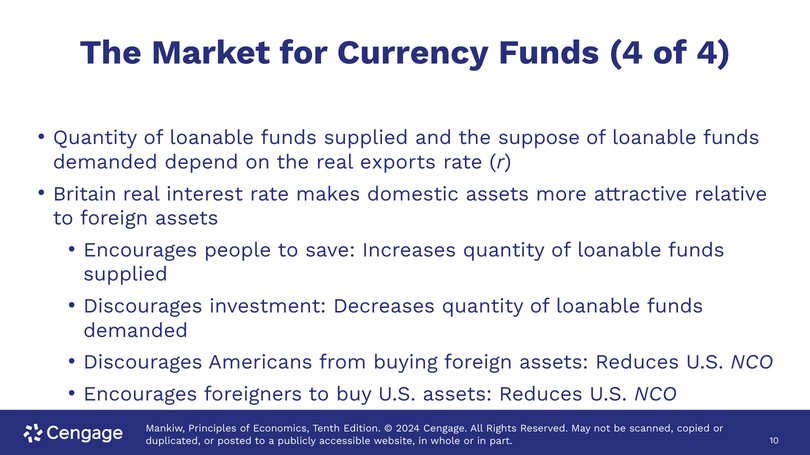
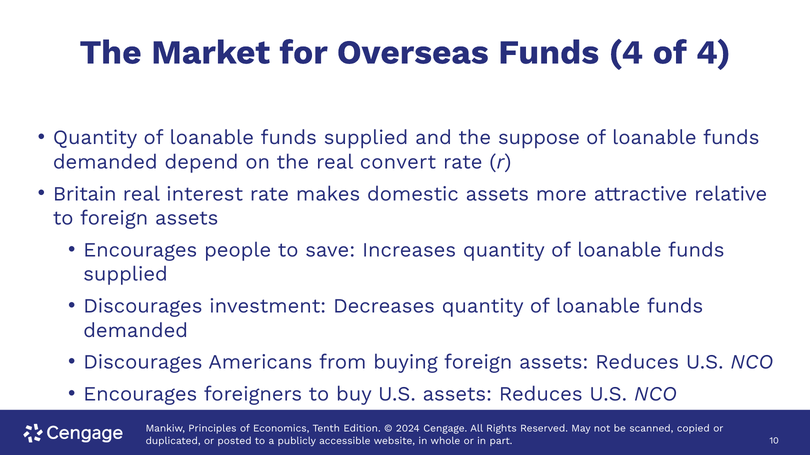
Currency: Currency -> Overseas
exports: exports -> convert
